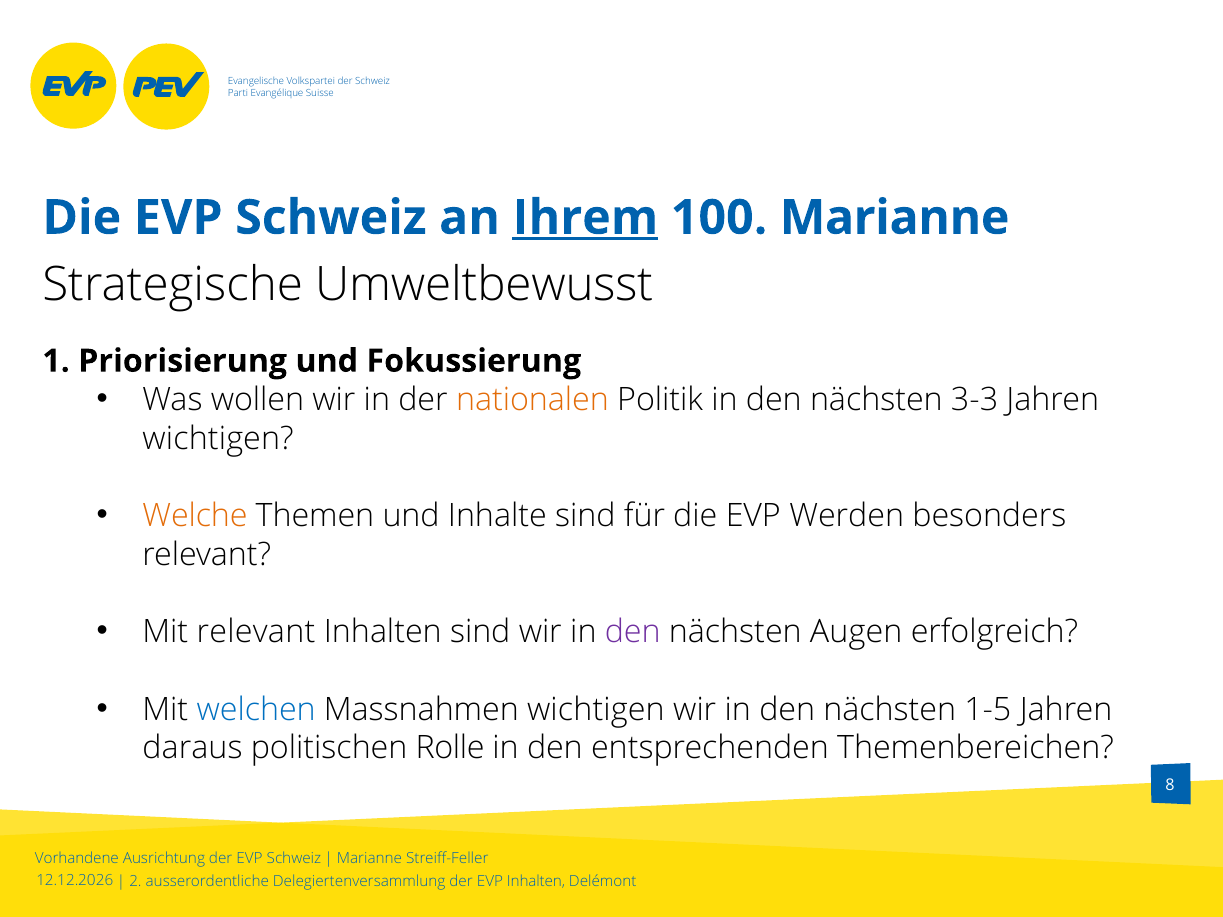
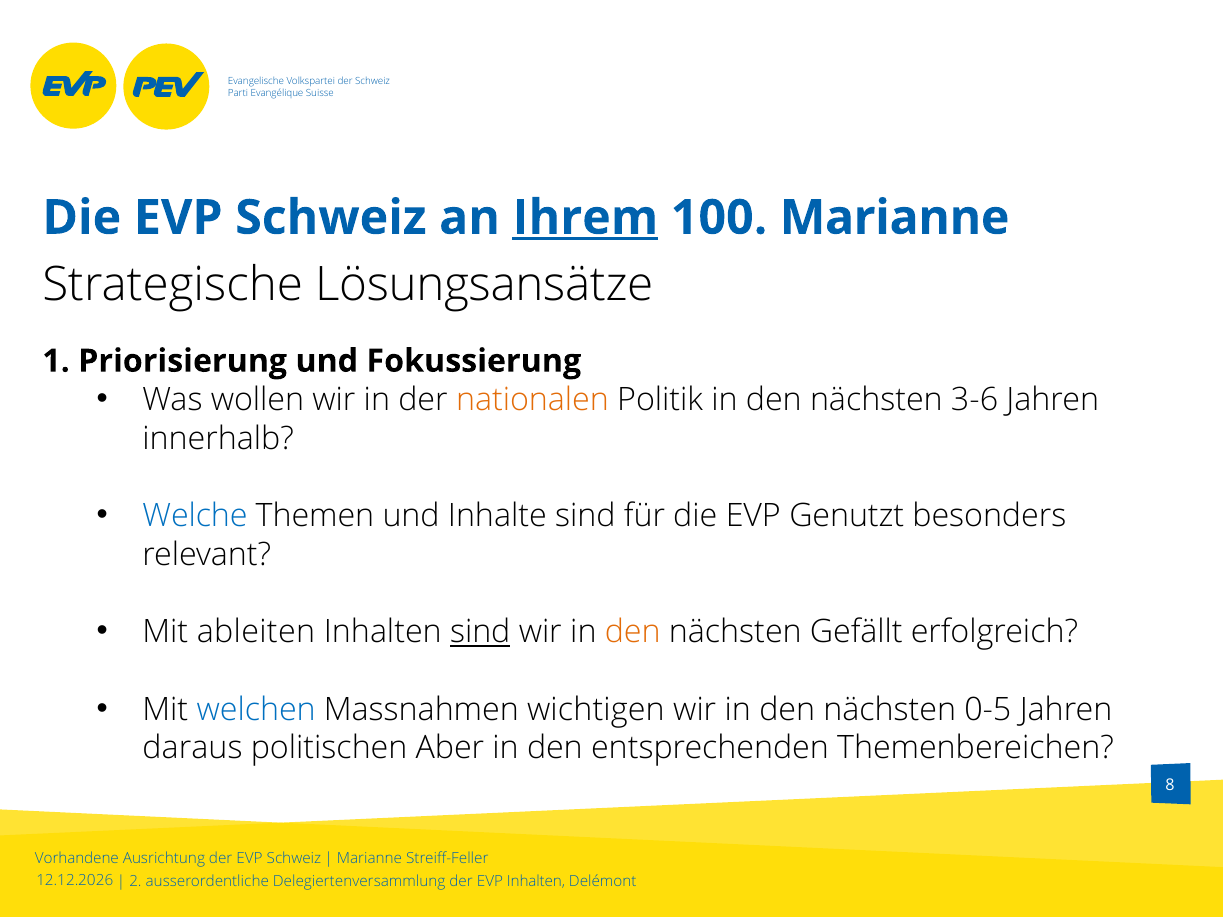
Umweltbewusst: Umweltbewusst -> Lösungsansätze
3-3: 3-3 -> 3-6
wichtigen at (218, 439): wichtigen -> innerhalb
Welche colour: orange -> blue
Werden: Werden -> Genutzt
Mit relevant: relevant -> ableiten
sind at (480, 632) underline: none -> present
den at (633, 632) colour: purple -> orange
Augen: Augen -> Gefällt
1-5: 1-5 -> 0-5
Rolle: Rolle -> Aber
